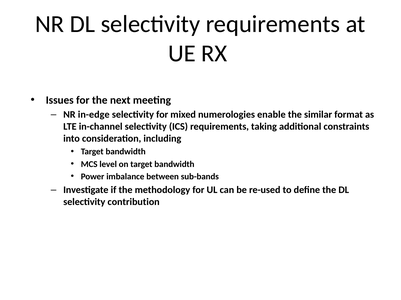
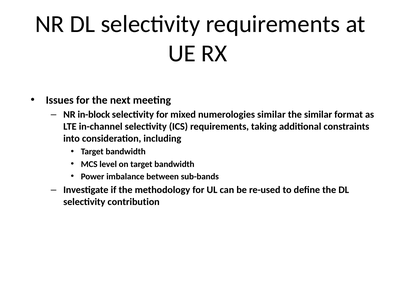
in-edge: in-edge -> in-block
numerologies enable: enable -> similar
